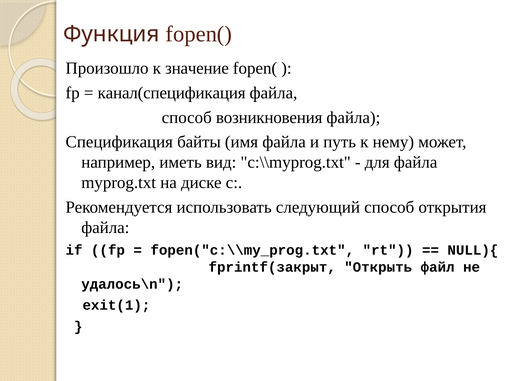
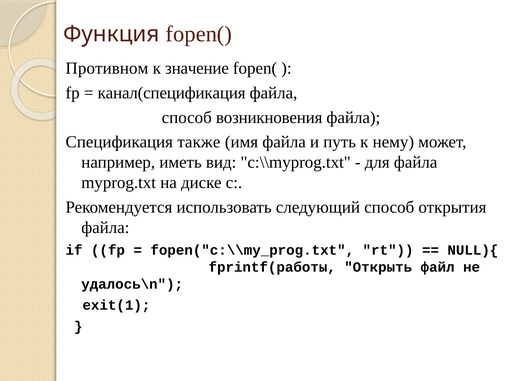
Произошло: Произошло -> Противном
байты: байты -> также
fprintf(закрыт: fprintf(закрыт -> fprintf(работы
